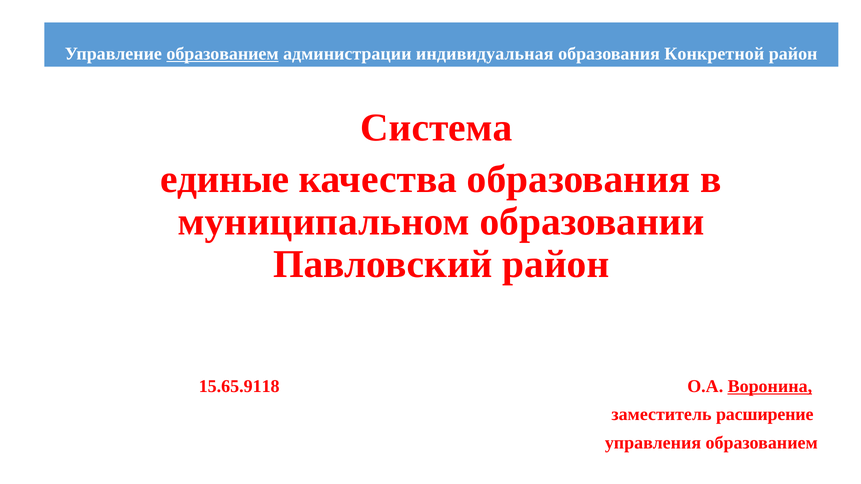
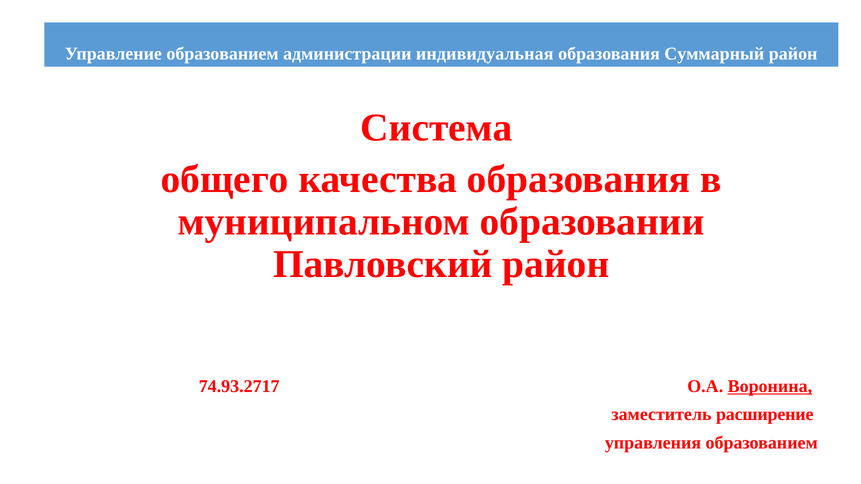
образованием at (223, 54) underline: present -> none
Конкретной: Конкретной -> Суммарный
единые: единые -> общего
15.65.9118: 15.65.9118 -> 74.93.2717
